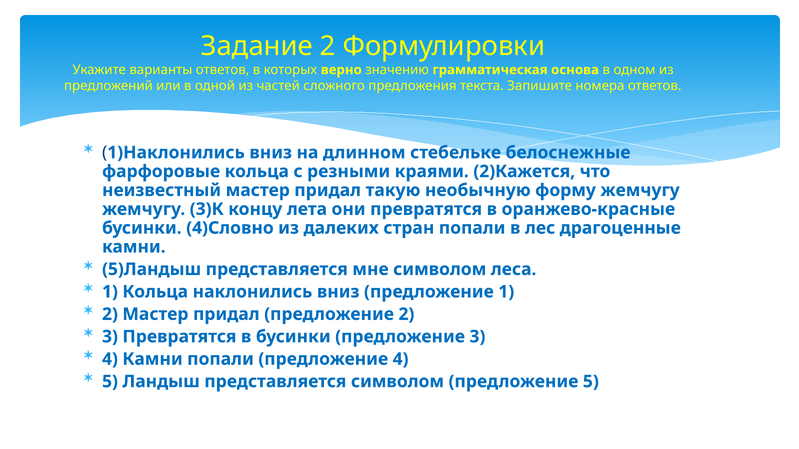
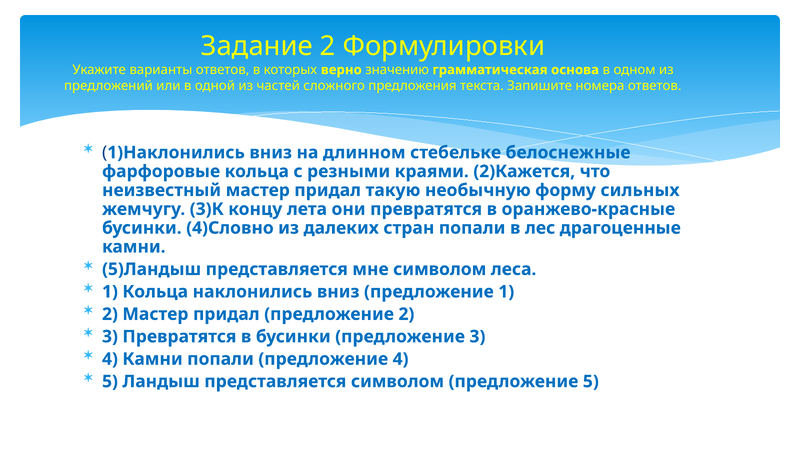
форму жемчугу: жемчугу -> сильных
